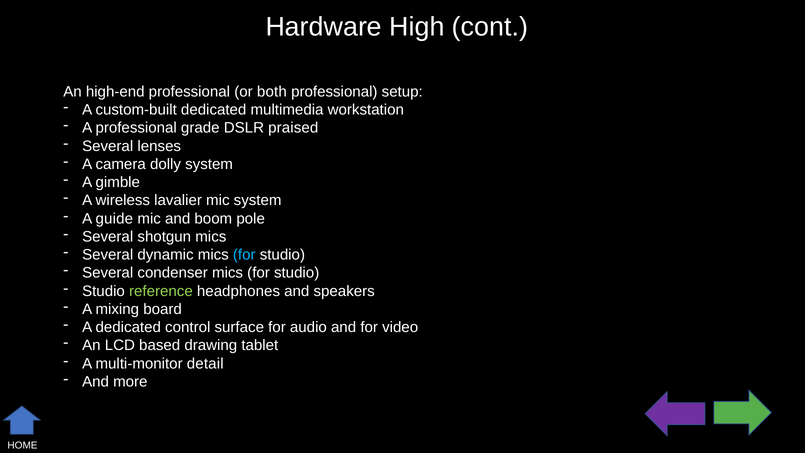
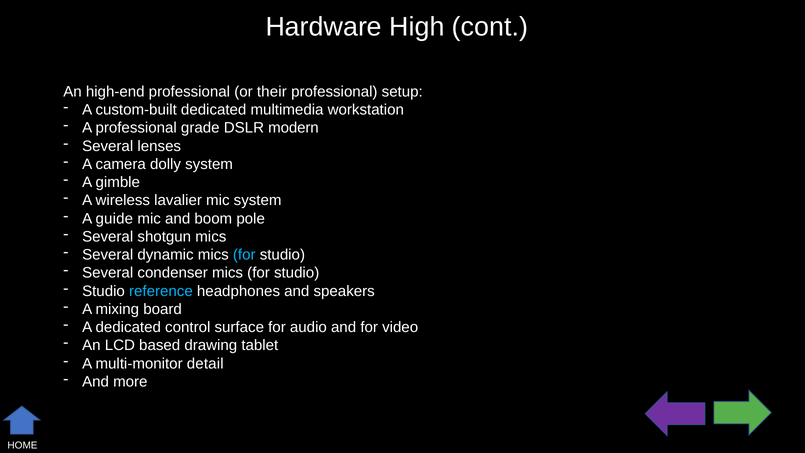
both: both -> their
praised: praised -> modern
reference colour: light green -> light blue
